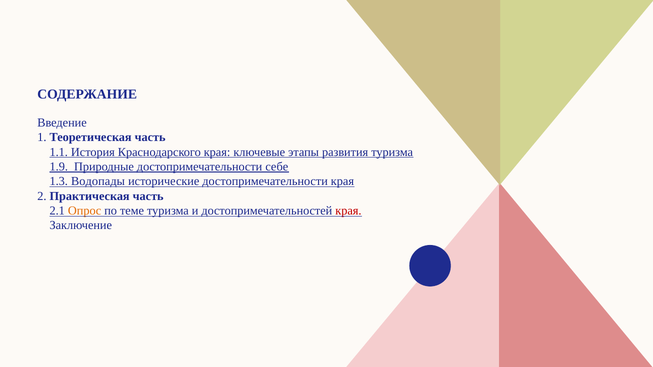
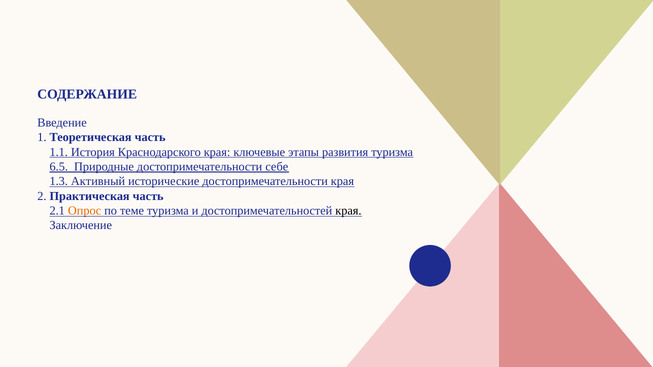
1.9: 1.9 -> 6.5
Водопады: Водопады -> Активный
края at (348, 211) colour: red -> black
